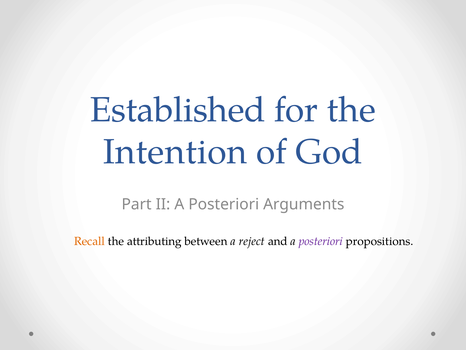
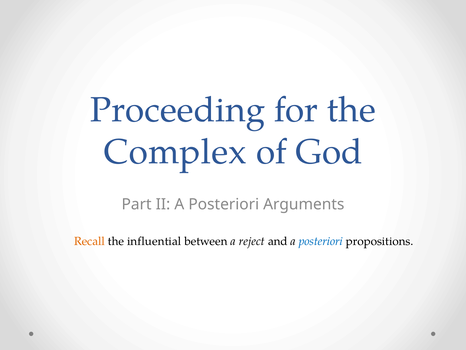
Established: Established -> Proceeding
Intention: Intention -> Complex
attributing: attributing -> influential
posteriori at (321, 241) colour: purple -> blue
